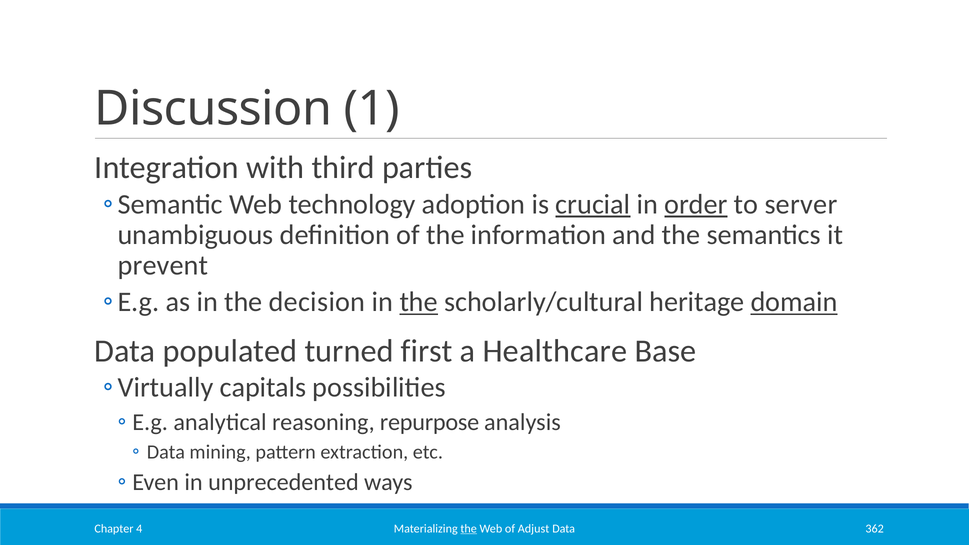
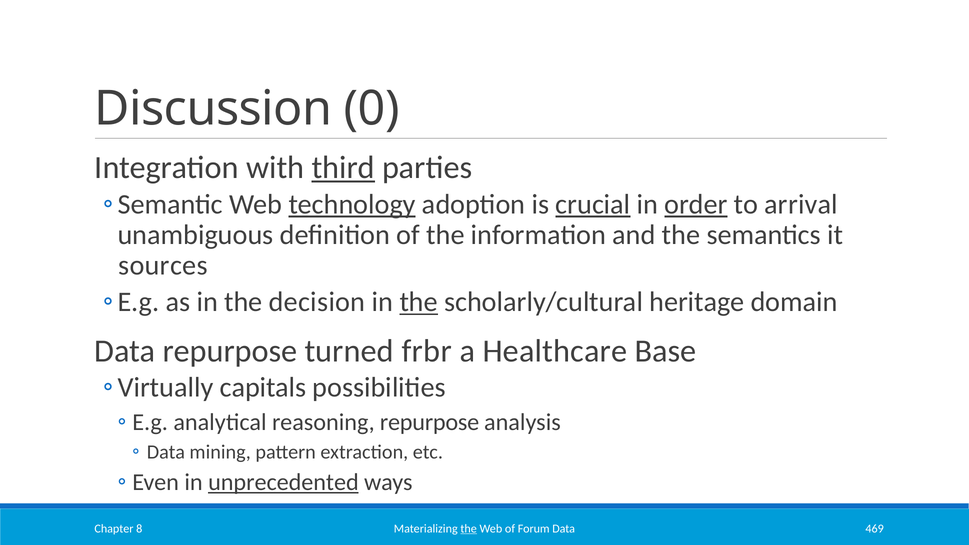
1: 1 -> 0
third underline: none -> present
technology underline: none -> present
server: server -> arrival
prevent: prevent -> sources
domain underline: present -> none
Data populated: populated -> repurpose
first: first -> frbr
unprecedented underline: none -> present
Adjust: Adjust -> Forum
362: 362 -> 469
4: 4 -> 8
